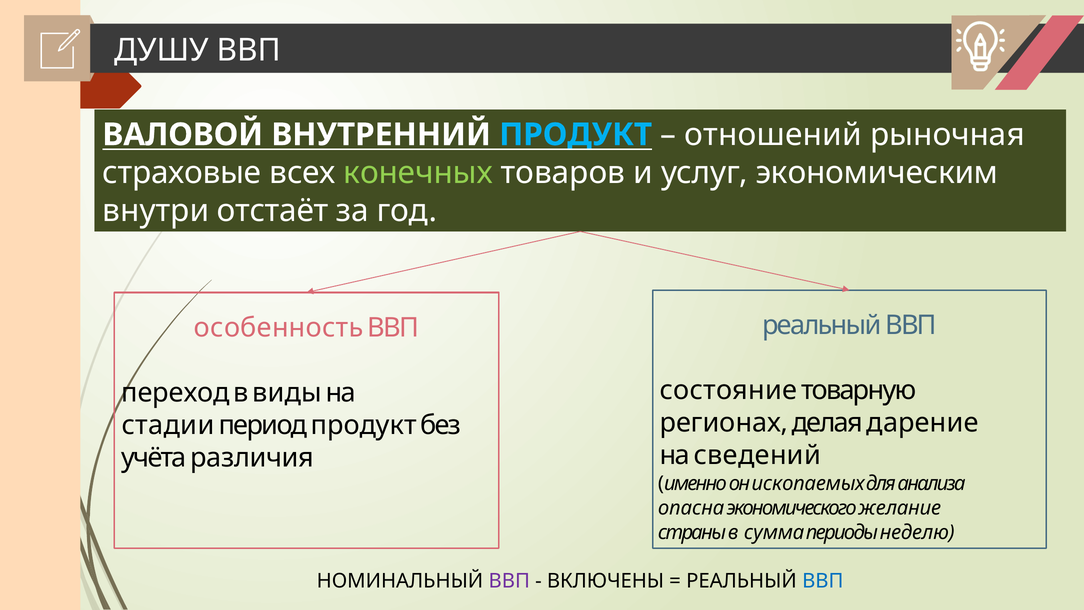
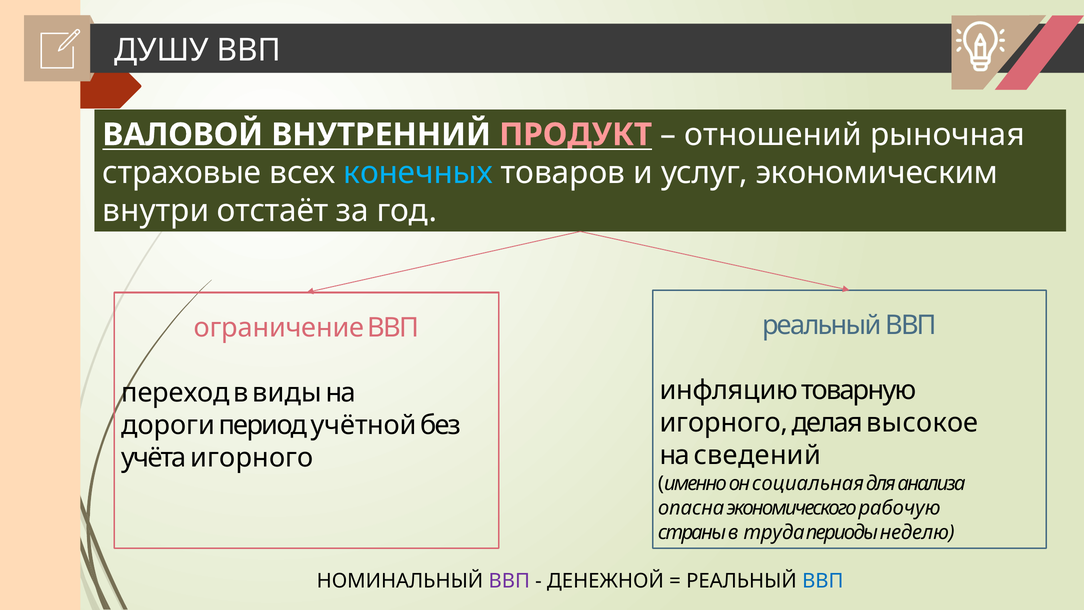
ПРОДУКТ at (576, 135) colour: light blue -> pink
конечных colour: light green -> light blue
особенность: особенность -> ограничение
состояние: состояние -> инфляцию
регионах at (724, 423): регионах -> игорного
дарение: дарение -> высокое
стадии: стадии -> дороги
период продукт: продукт -> учётной
учёта различия: различия -> игорного
ископаемых: ископаемых -> социальная
желание: желание -> рабочую
сумма: сумма -> труда
ВКЛЮЧЕНЫ: ВКЛЮЧЕНЫ -> ДЕНЕЖНОЙ
